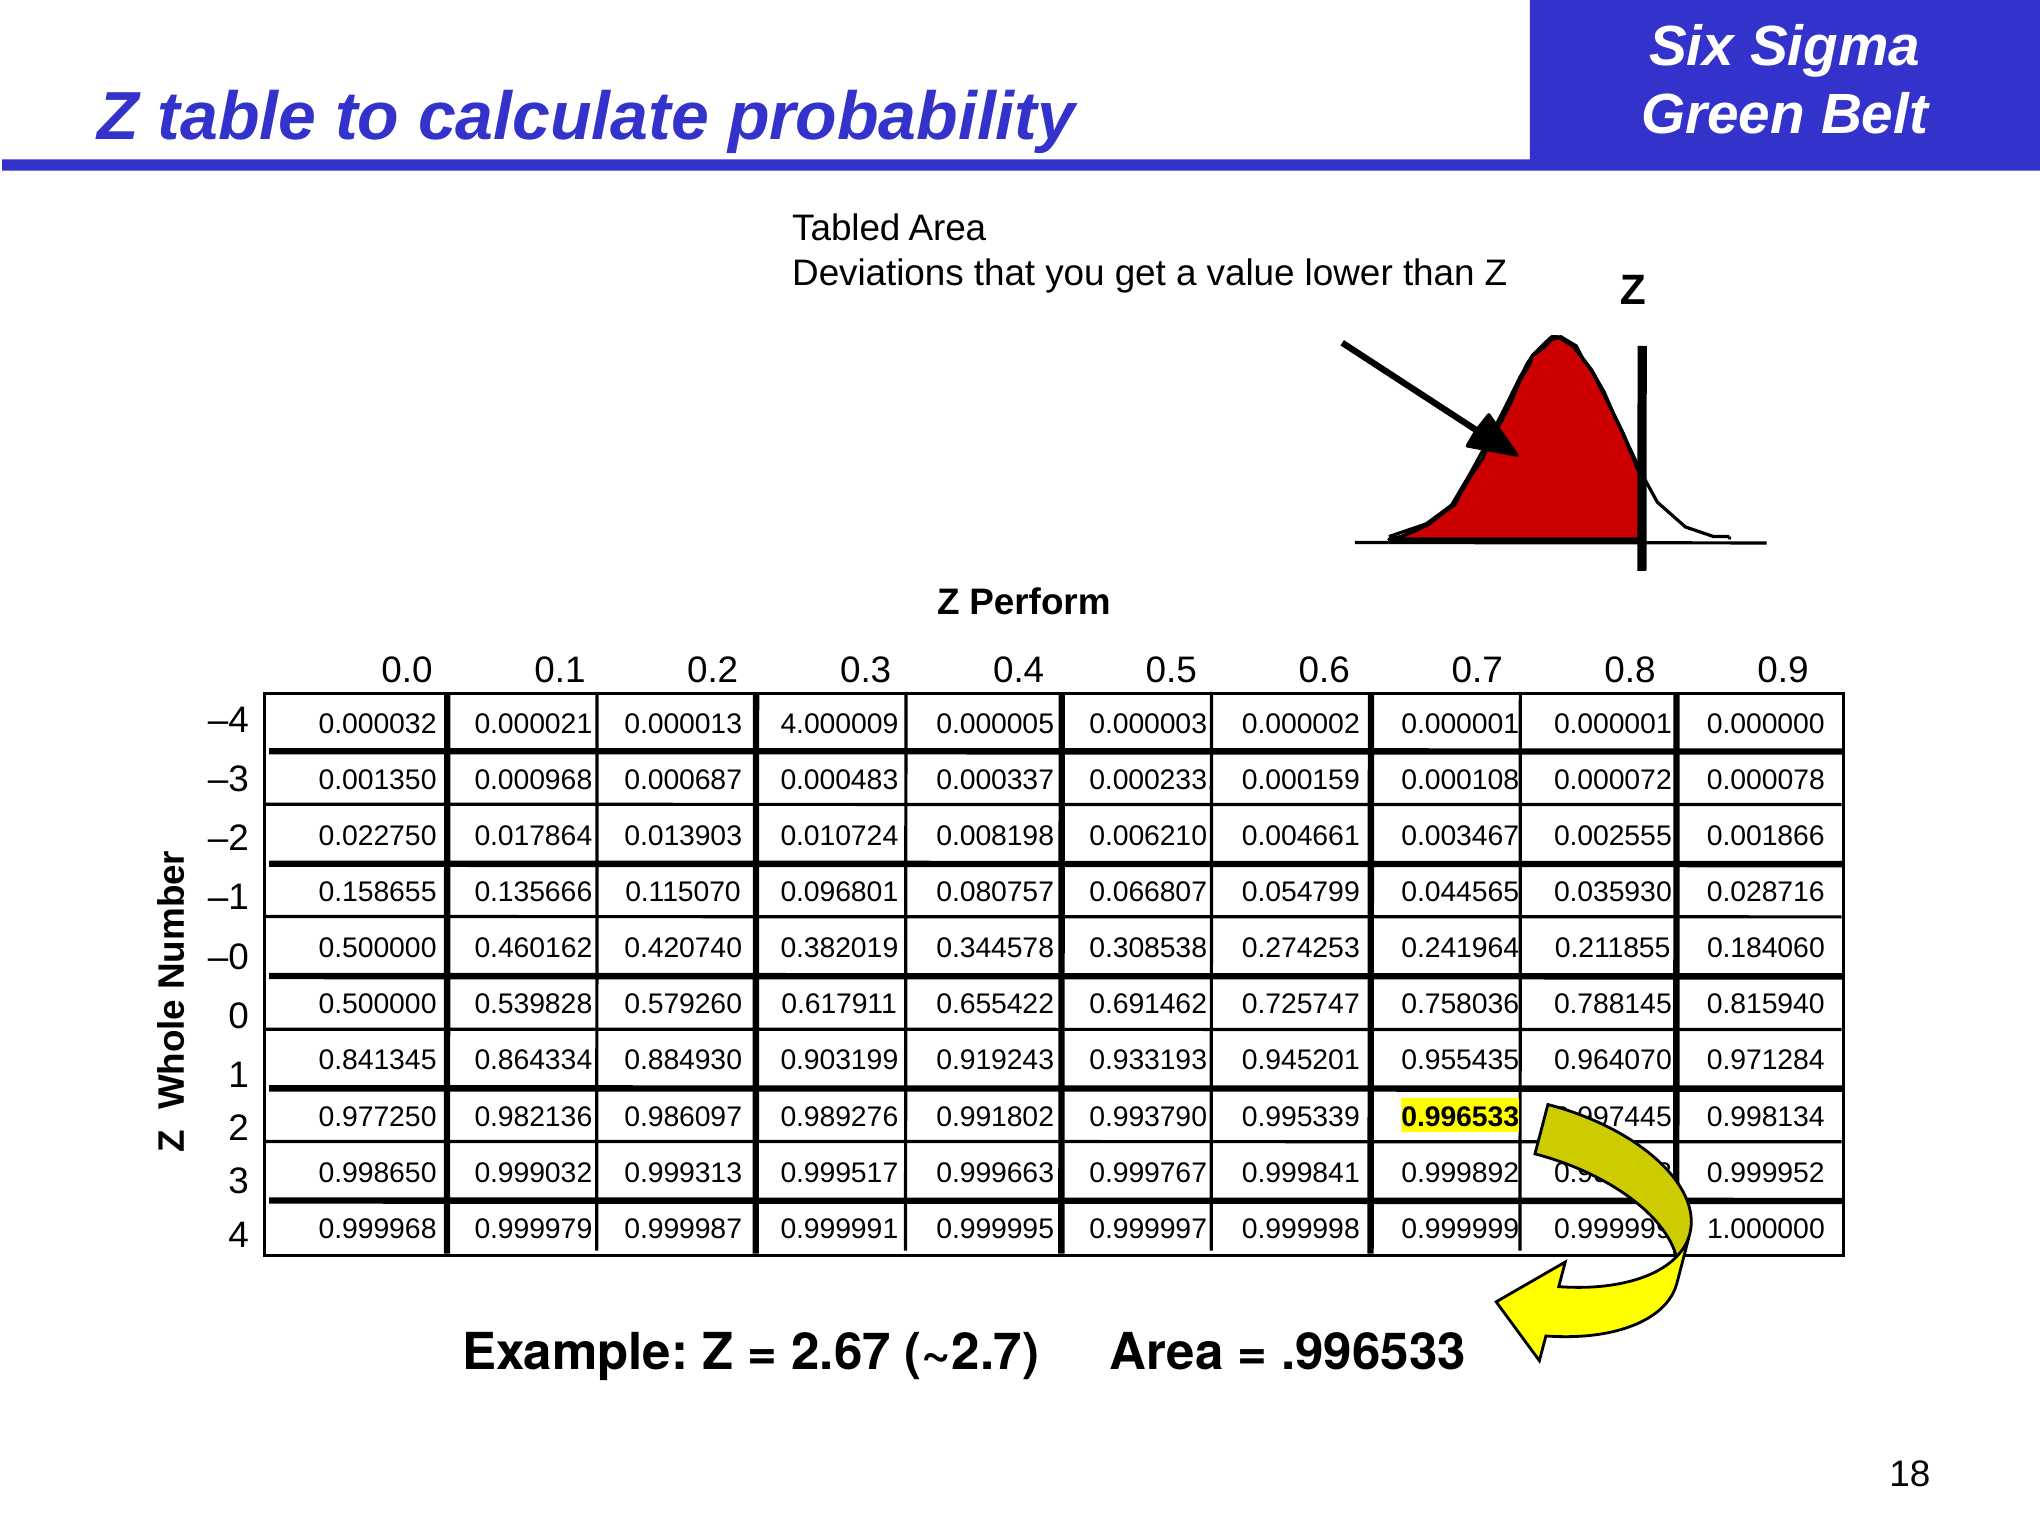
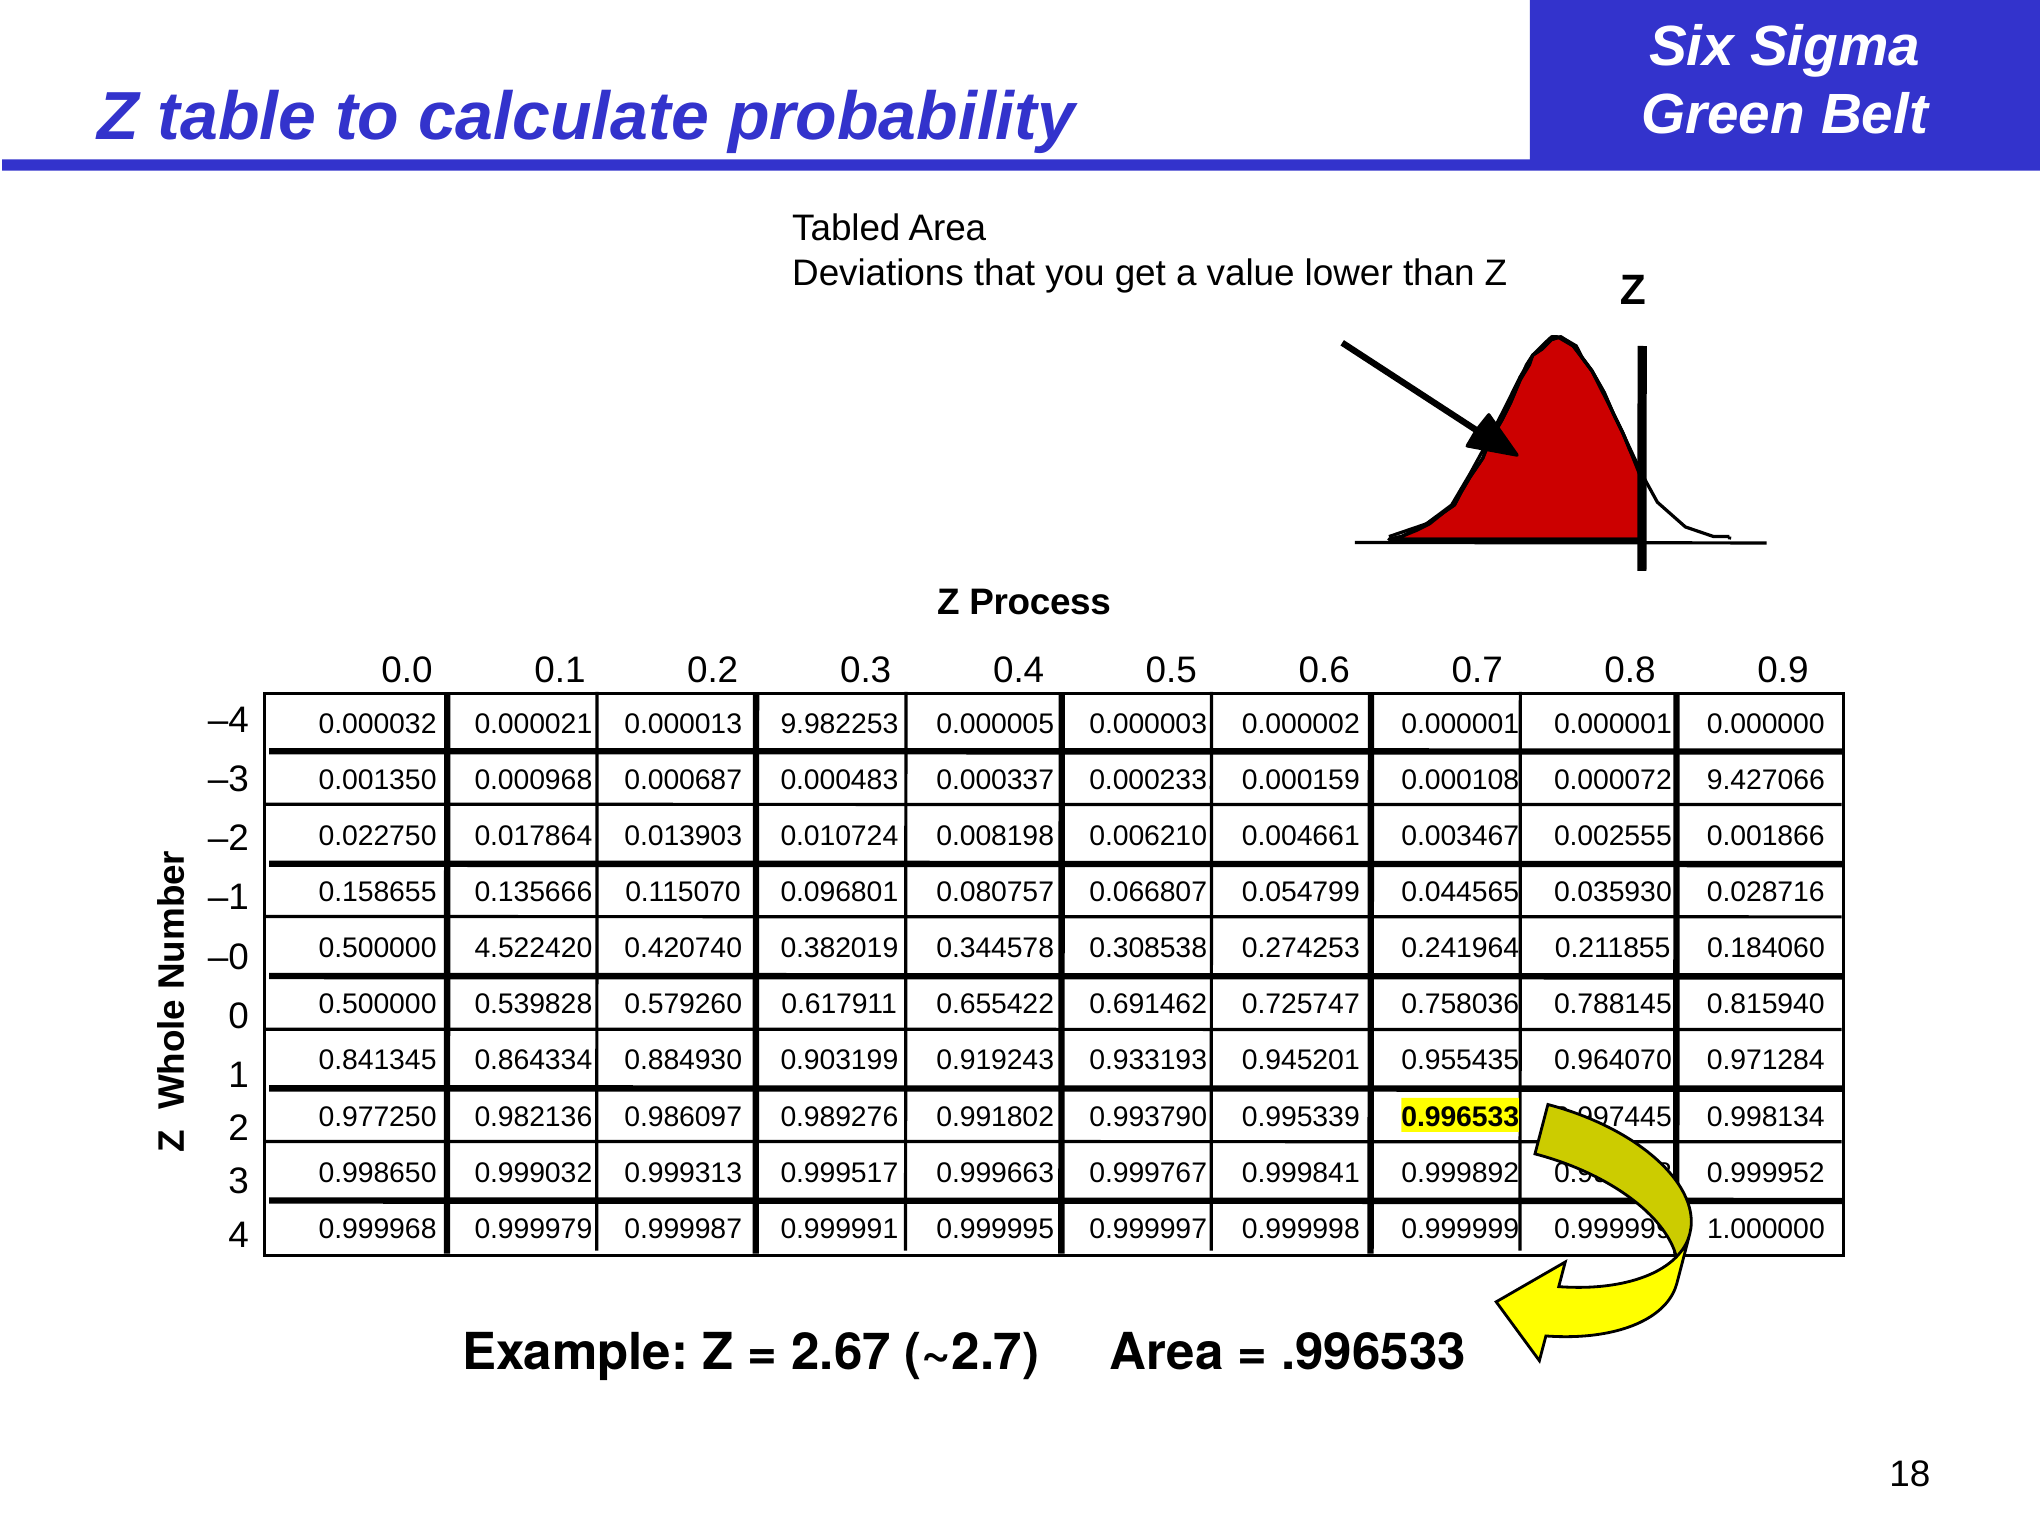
Perform: Perform -> Process
4.000009: 4.000009 -> 9.982253
0.000078: 0.000078 -> 9.427066
0.460162: 0.460162 -> 4.522420
